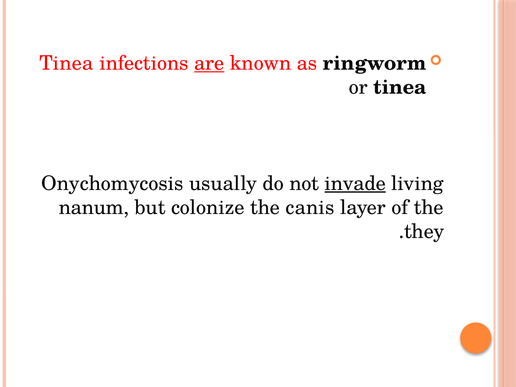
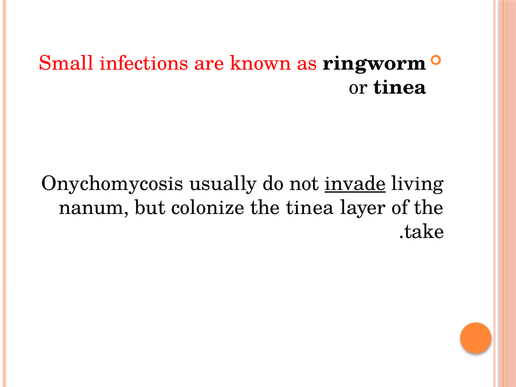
Tinea at (66, 63): Tinea -> Small
are underline: present -> none
the canis: canis -> tinea
they: they -> take
